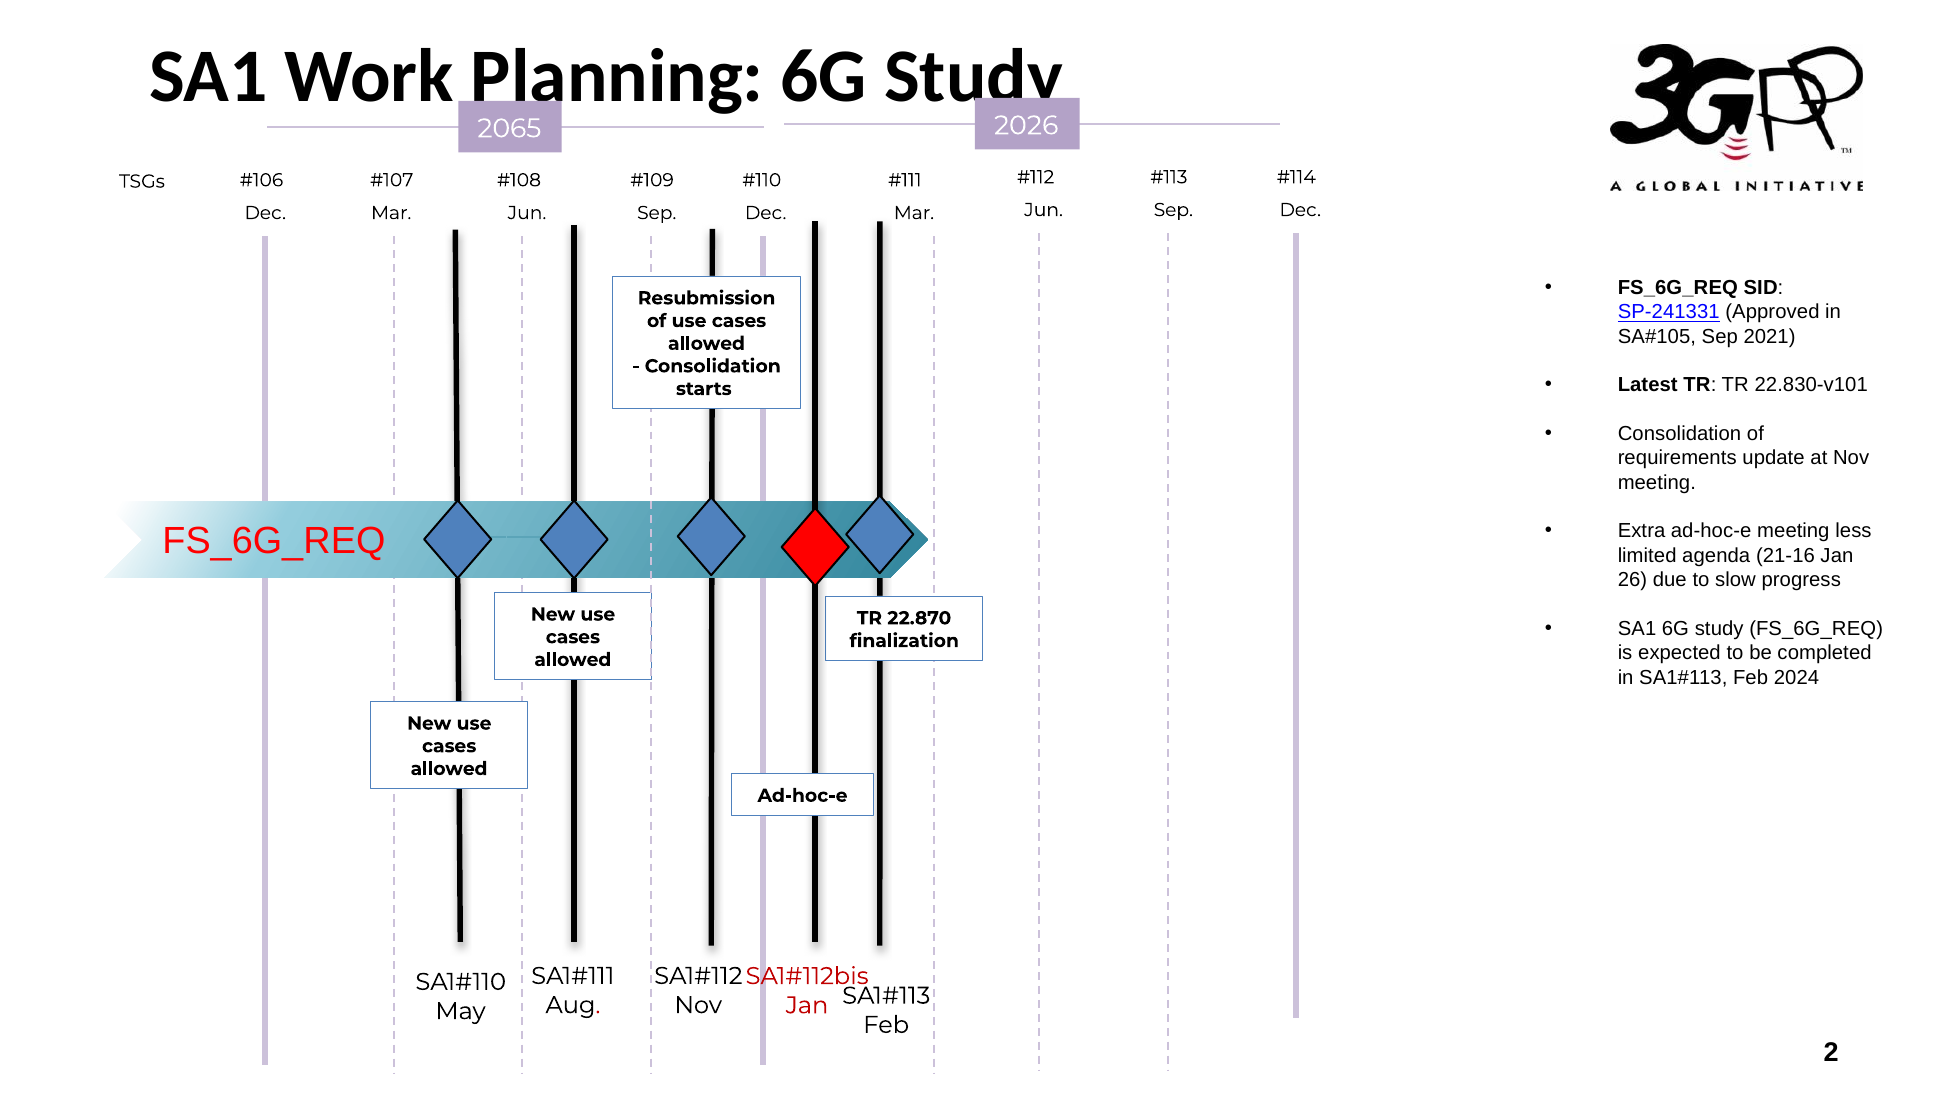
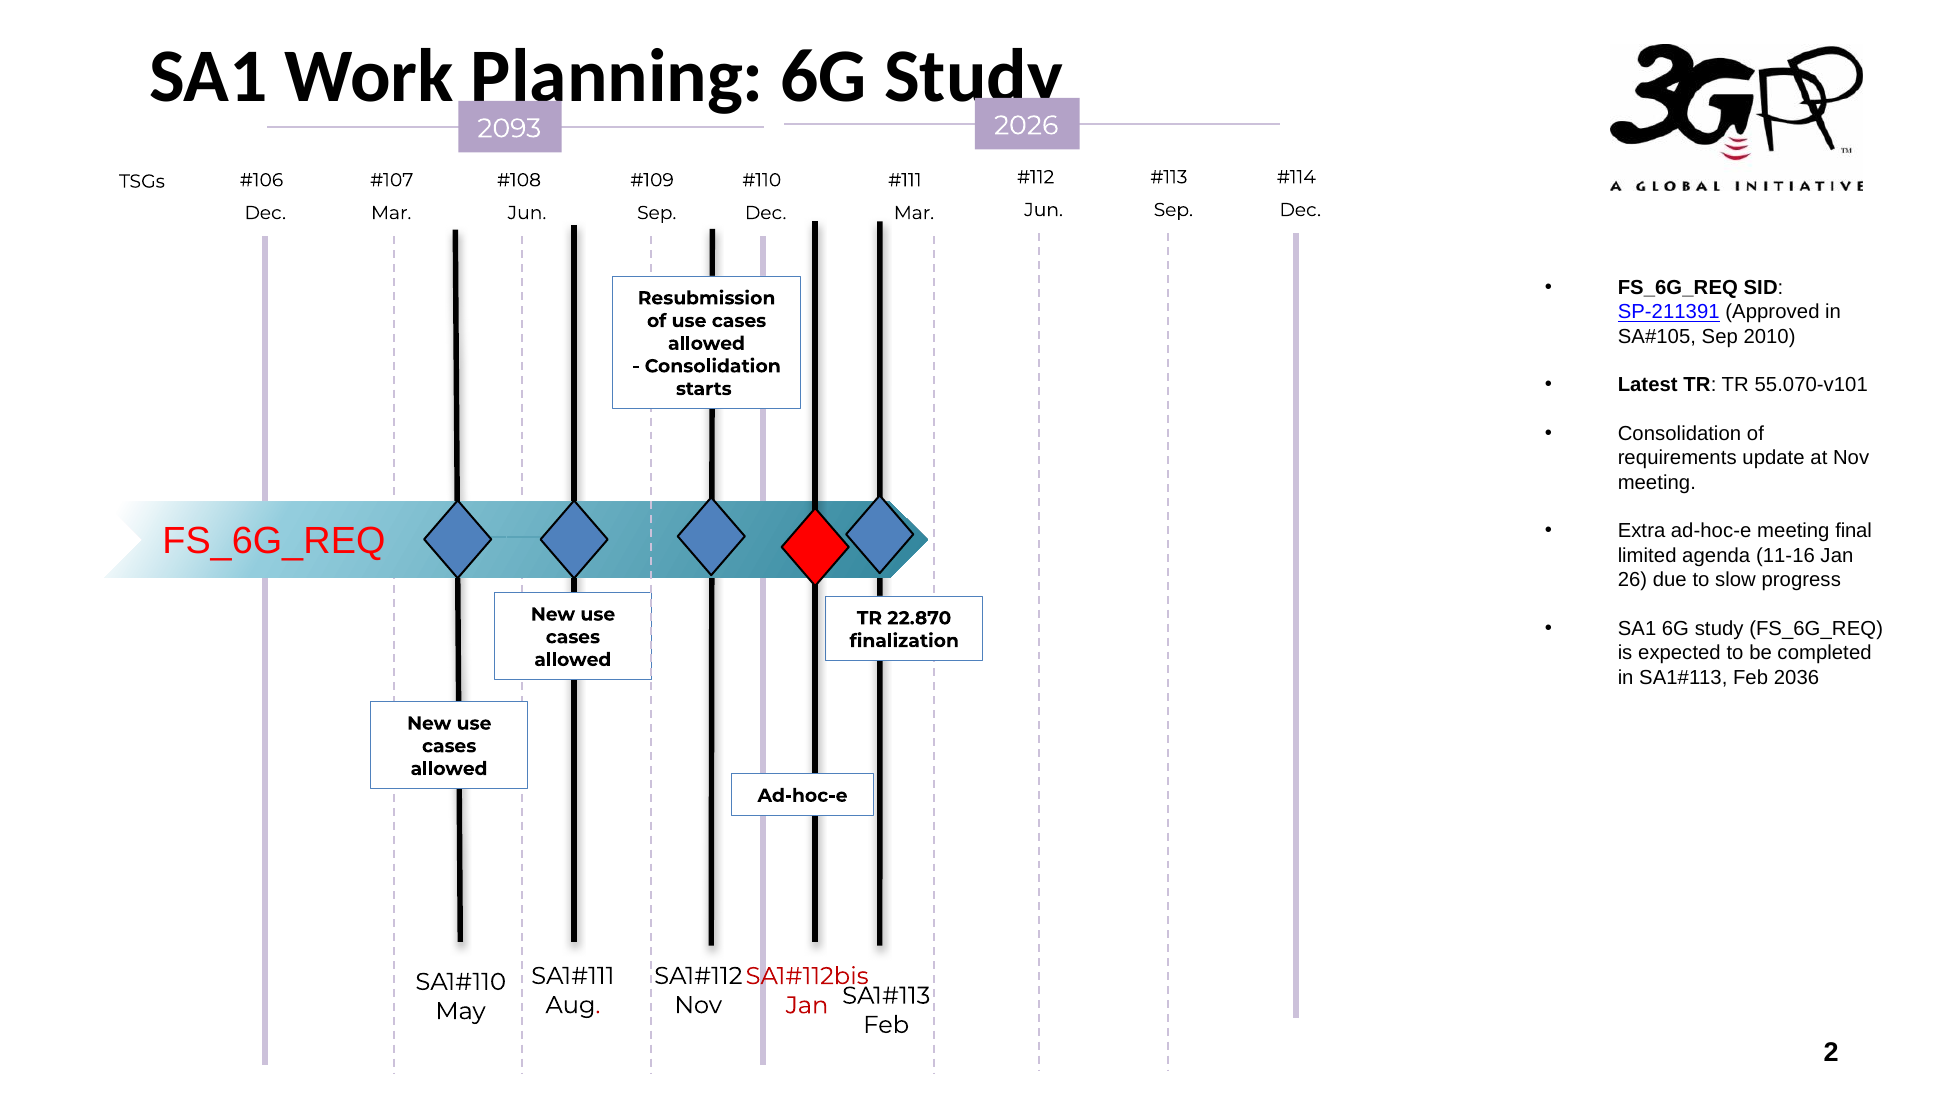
2065: 2065 -> 2093
SP-241331: SP-241331 -> SP-211391
2021: 2021 -> 2010
22.830-v101: 22.830-v101 -> 55.070-v101
less: less -> final
21-16: 21-16 -> 11-16
2024: 2024 -> 2036
